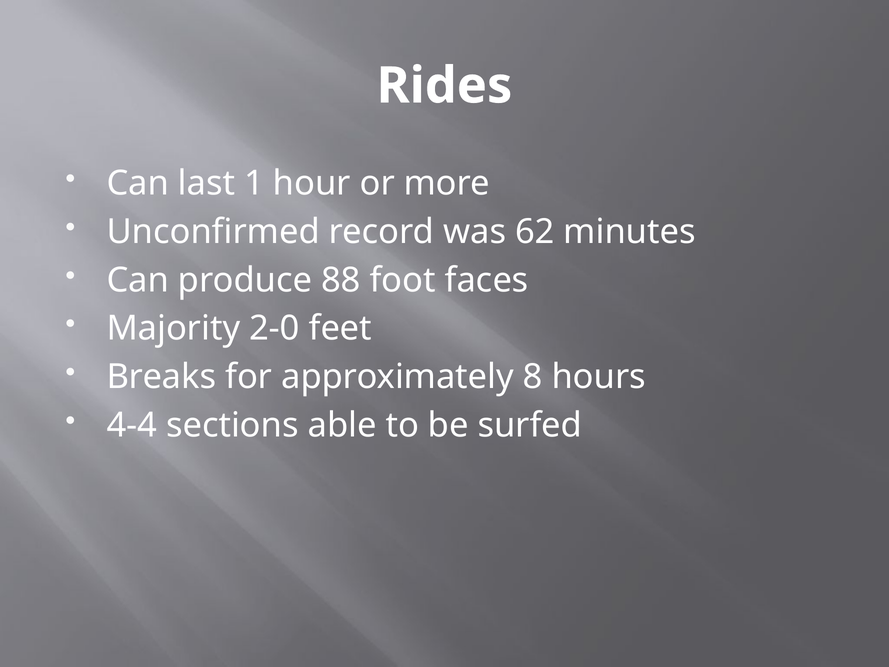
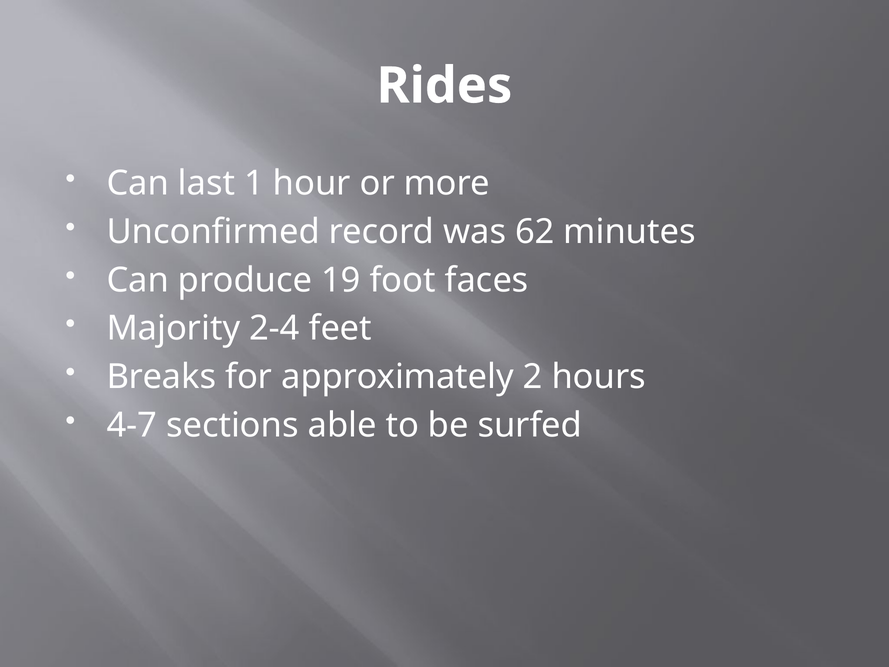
88: 88 -> 19
2-0: 2-0 -> 2-4
8: 8 -> 2
4-4: 4-4 -> 4-7
